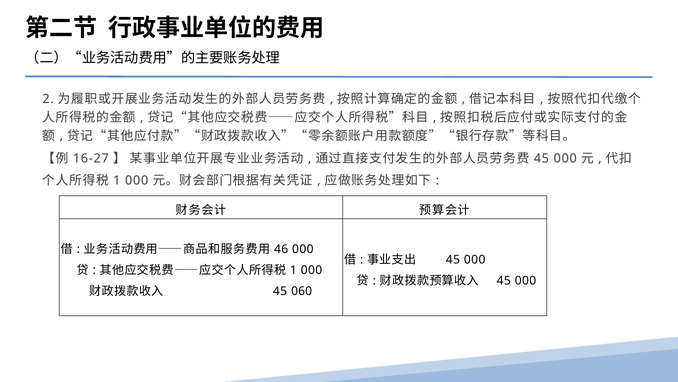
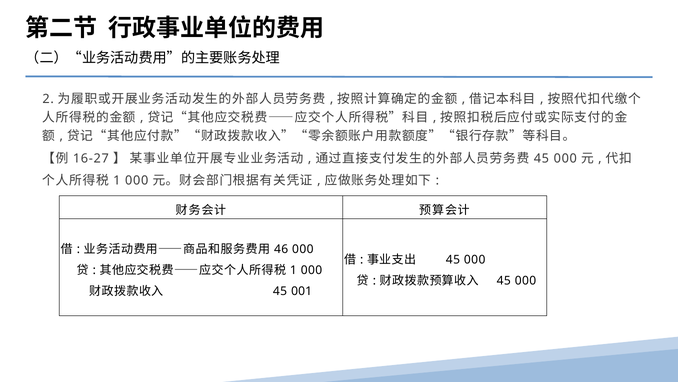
060: 060 -> 001
